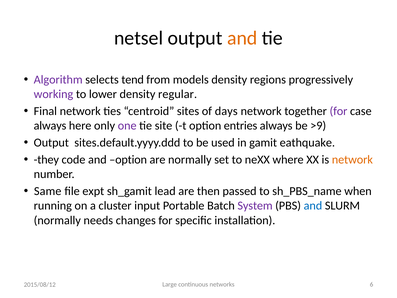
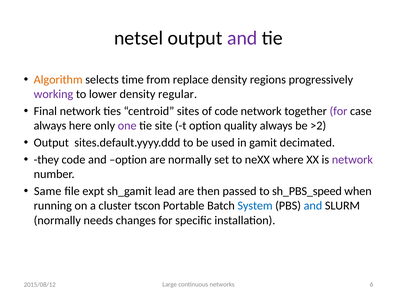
and at (242, 38) colour: orange -> purple
Algorithm colour: purple -> orange
tend: tend -> time
models: models -> replace
of days: days -> code
entries: entries -> quality
>9: >9 -> >2
eathquake: eathquake -> decimated
network at (352, 160) colour: orange -> purple
sh_PBS_name: sh_PBS_name -> sh_PBS_speed
input: input -> tscon
System colour: purple -> blue
